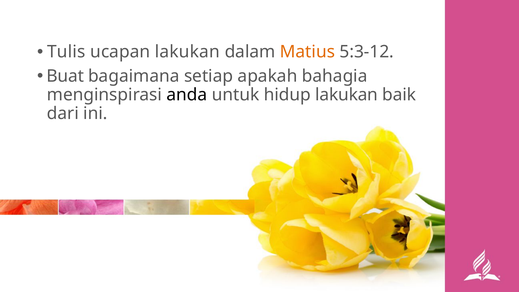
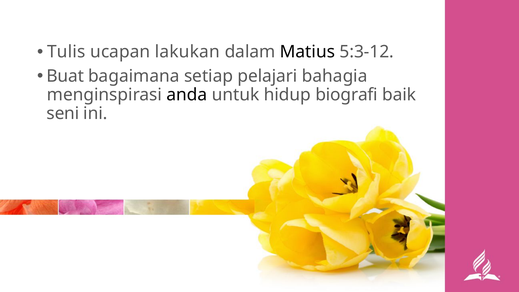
Matius colour: orange -> black
apakah: apakah -> pelajari
hidup lakukan: lakukan -> biografi
dari: dari -> seni
